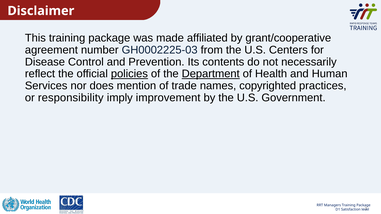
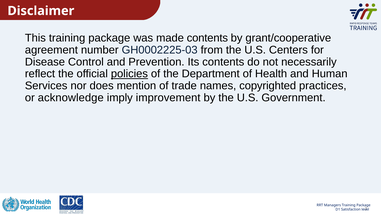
made affiliated: affiliated -> contents
Department underline: present -> none
responsibility: responsibility -> acknowledge
